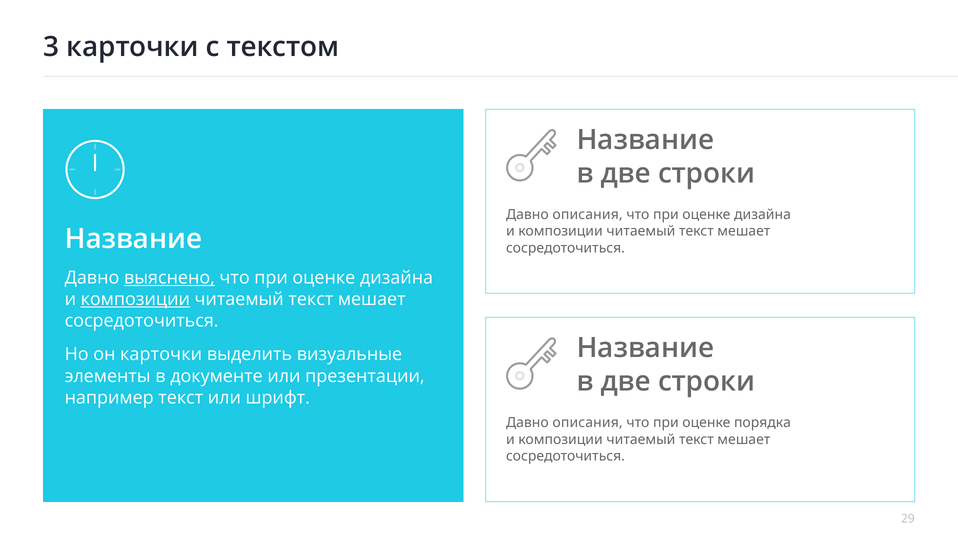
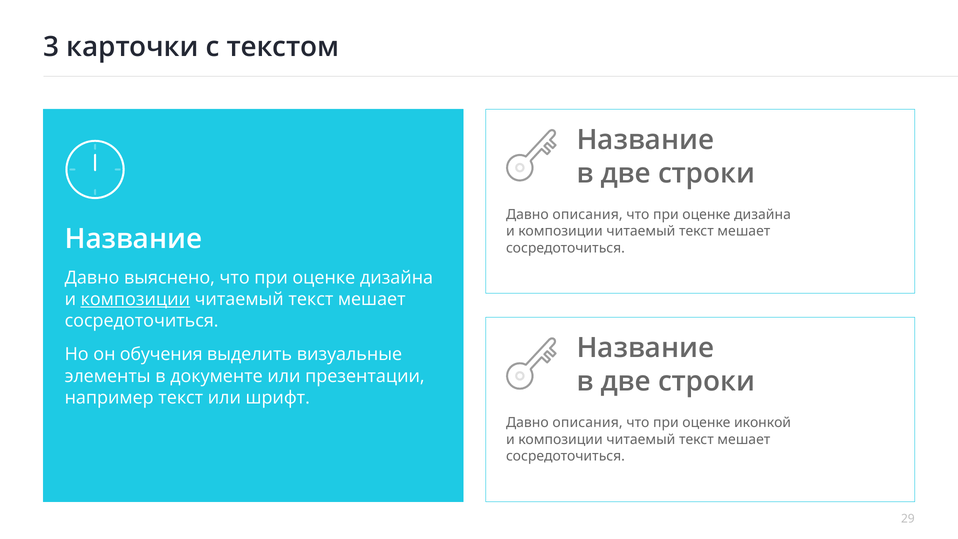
выяснено underline: present -> none
он карточки: карточки -> обучения
порядка: порядка -> иконкой
